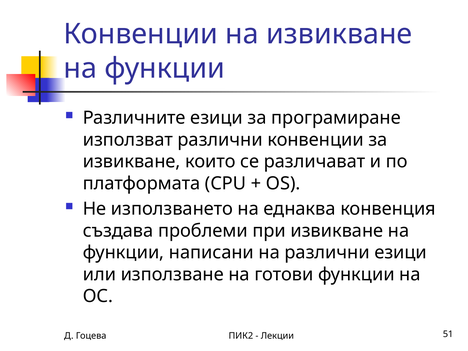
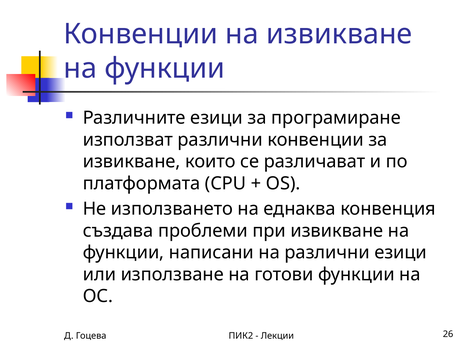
51: 51 -> 26
